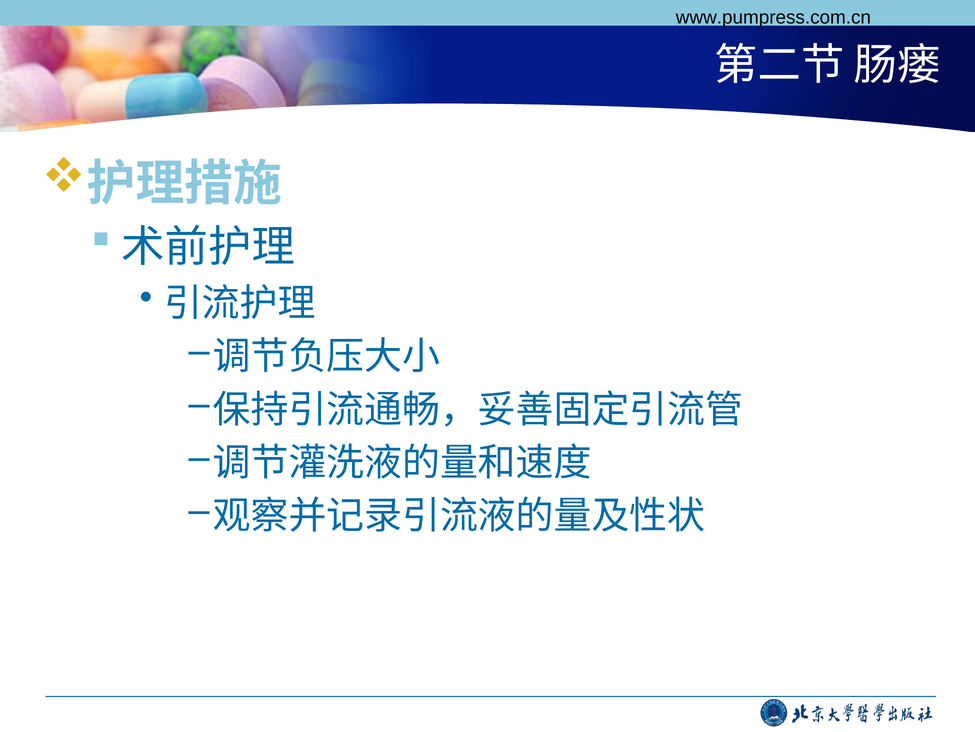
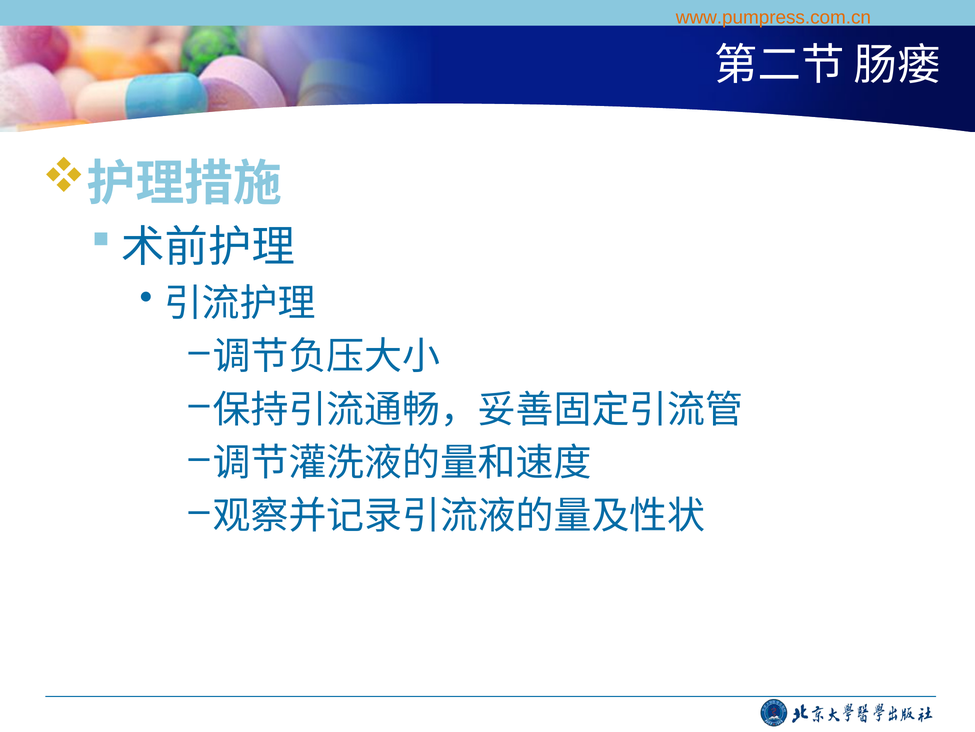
www.pumpress.com.cn colour: black -> orange
